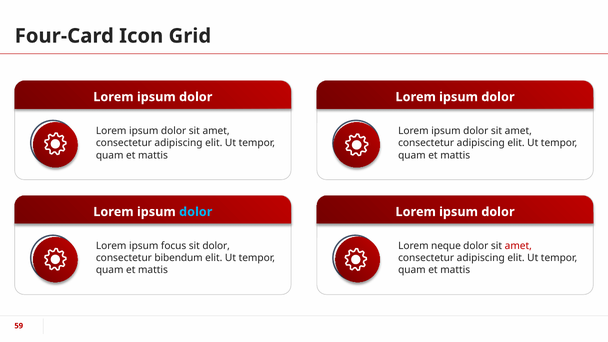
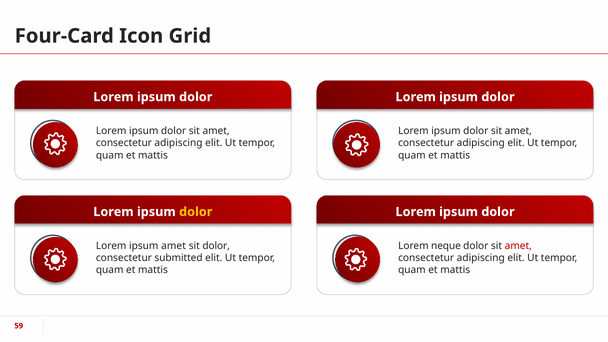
dolor at (196, 212) colour: light blue -> yellow
ipsum focus: focus -> amet
bibendum: bibendum -> submitted
